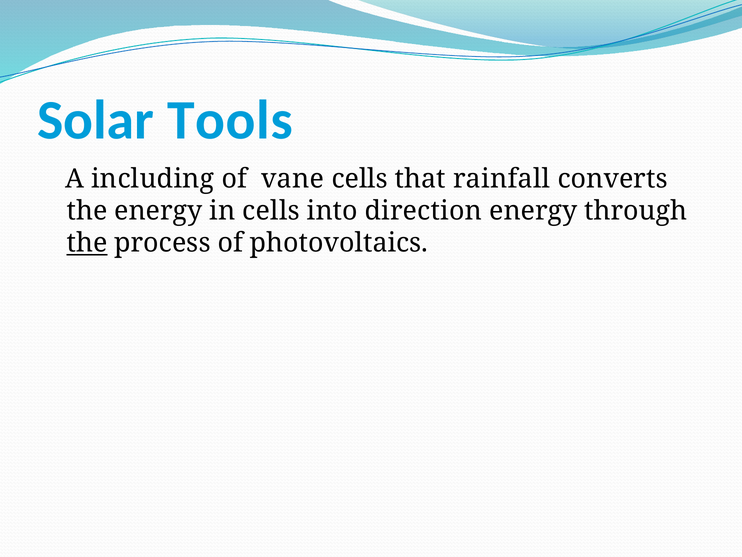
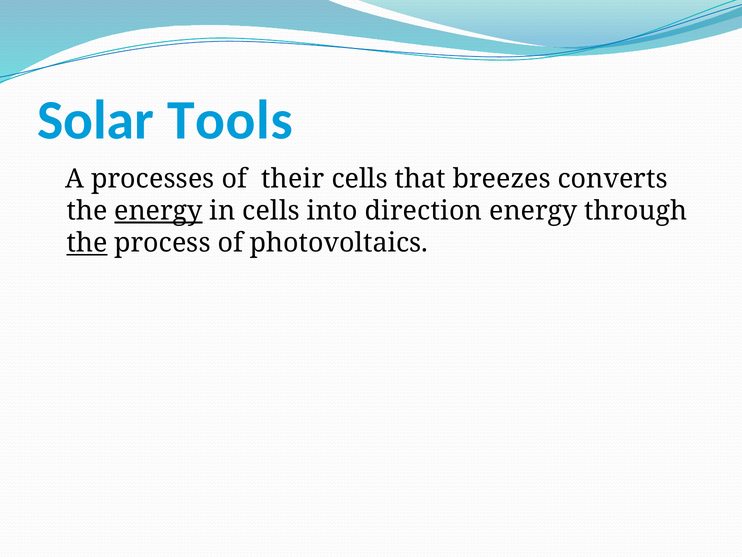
including: including -> processes
vane: vane -> their
rainfall: rainfall -> breezes
energy at (158, 211) underline: none -> present
